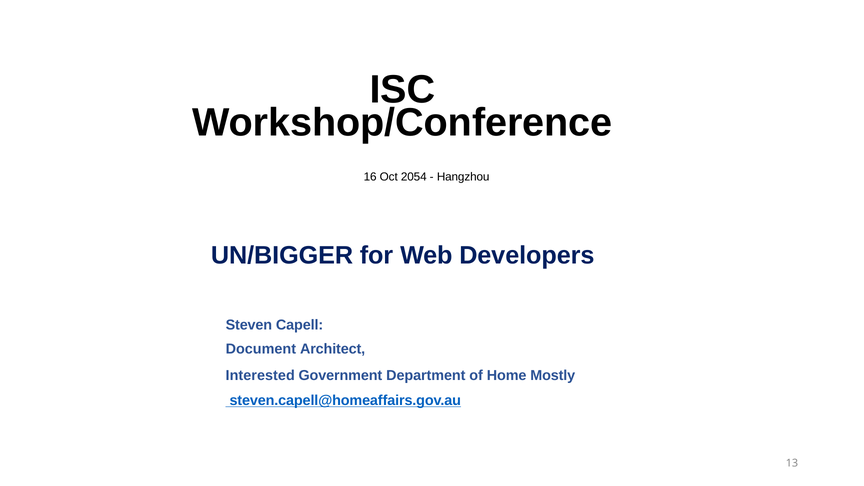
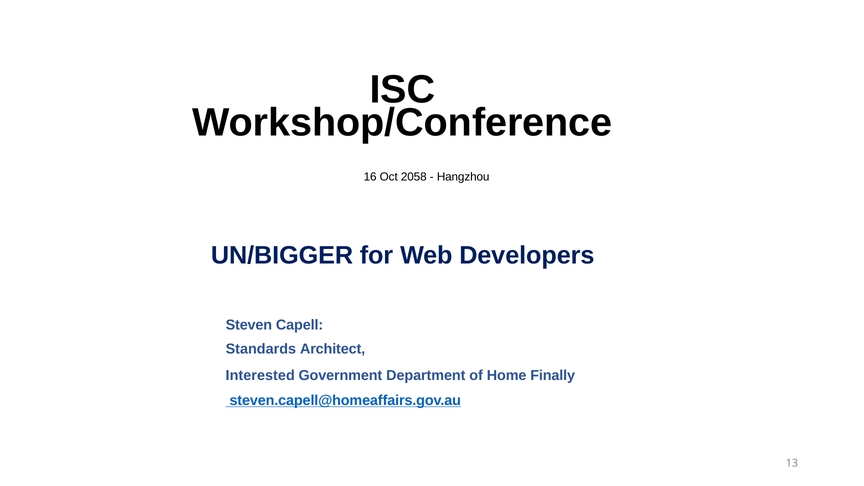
2054: 2054 -> 2058
Document: Document -> Standards
Mostly: Mostly -> Finally
